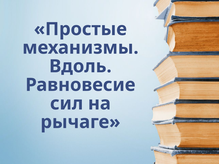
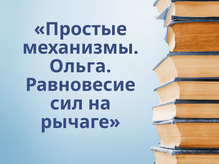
Вдоль: Вдоль -> Ольга
